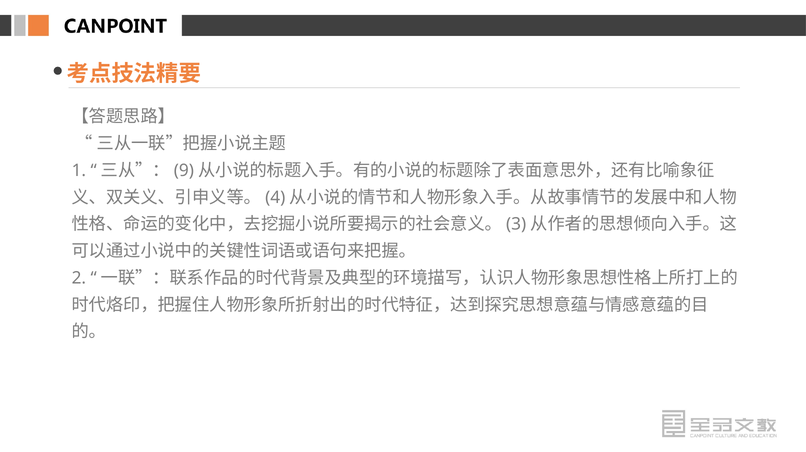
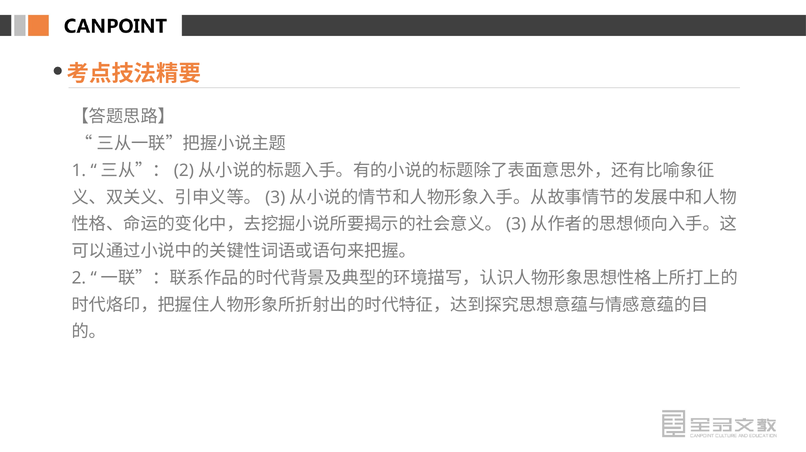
9 at (184, 170): 9 -> 2
4 at (275, 197): 4 -> 3
